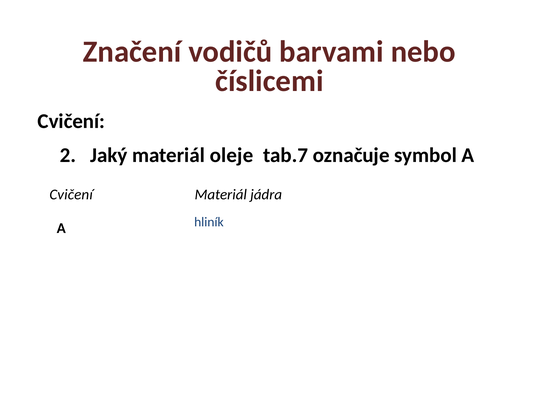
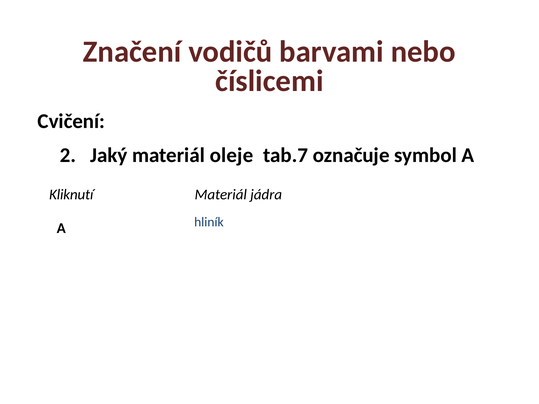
Cvičení at (71, 195): Cvičení -> Kliknutí
